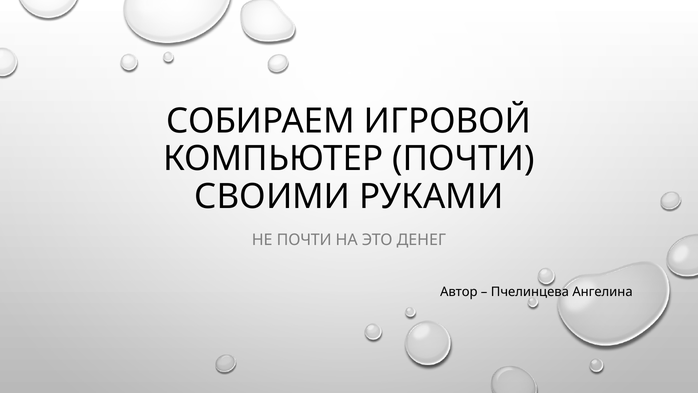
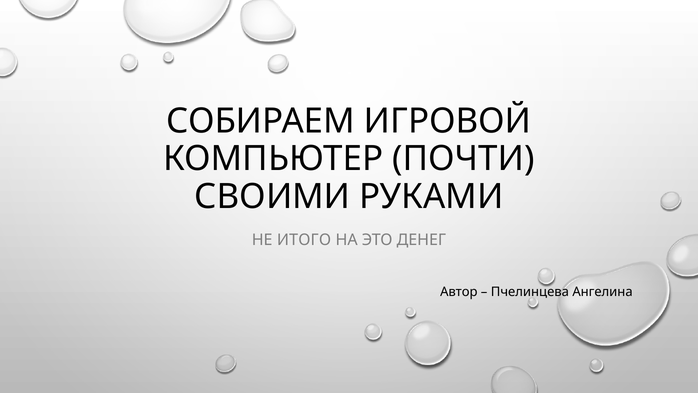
НЕ ПОЧТИ: ПОЧТИ -> ИТОГО
